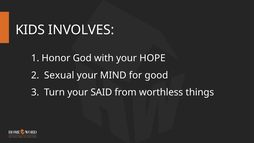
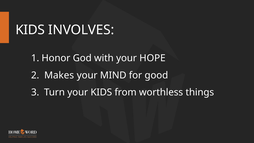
Sexual: Sexual -> Makes
your SAID: SAID -> KIDS
